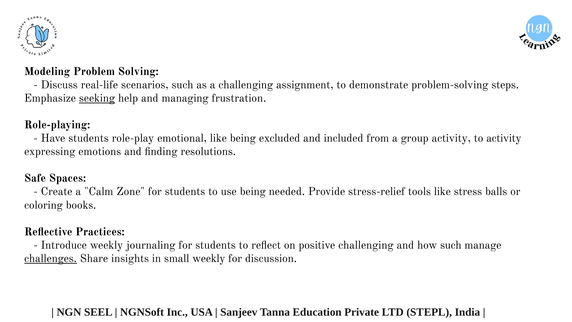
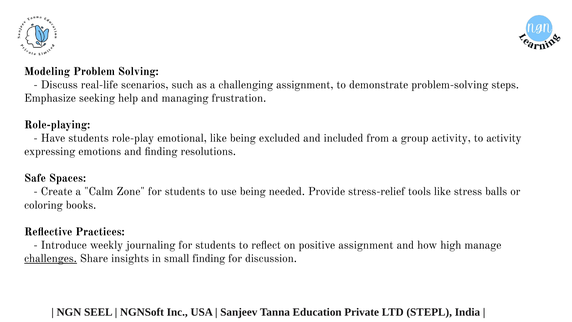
seeking underline: present -> none
positive challenging: challenging -> assignment
how such: such -> high
small weekly: weekly -> finding
